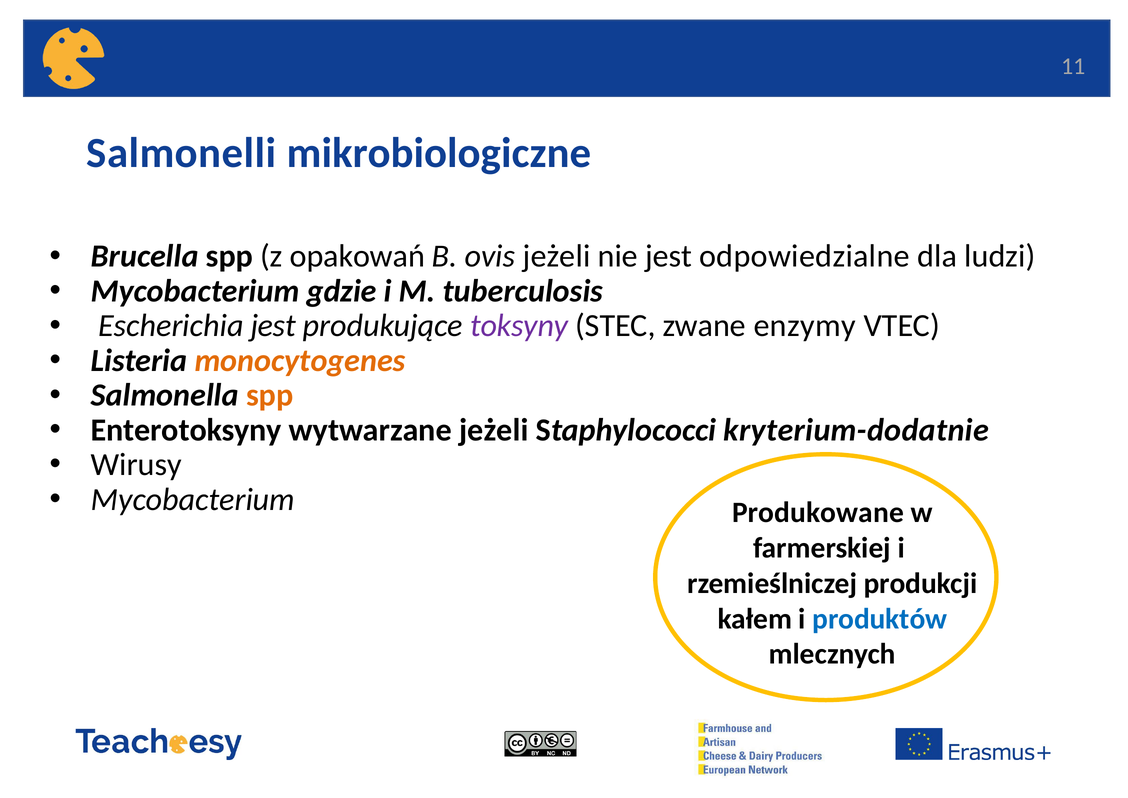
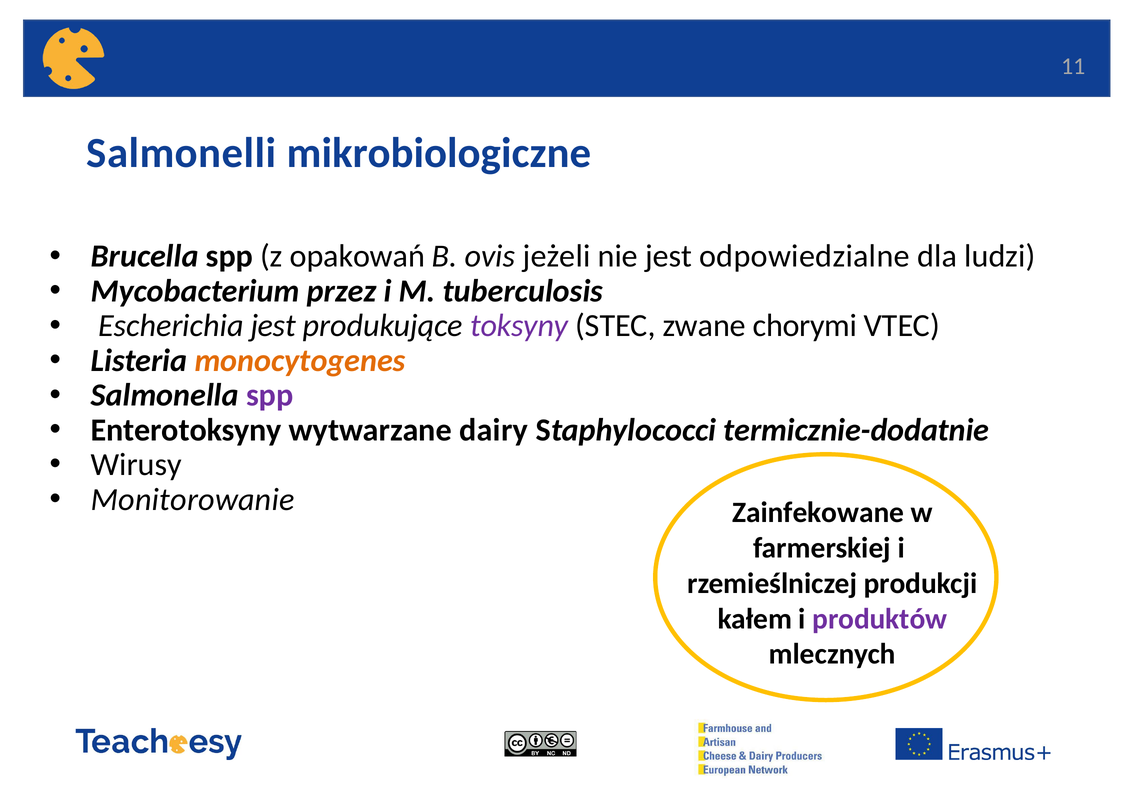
gdzie: gdzie -> przez
enzymy: enzymy -> chorymi
spp at (270, 395) colour: orange -> purple
wytwarzane jeżeli: jeżeli -> dairy
kryterium-dodatnie: kryterium-dodatnie -> termicznie-dodatnie
Mycobacterium at (193, 499): Mycobacterium -> Monitorowanie
Produkowane: Produkowane -> Zainfekowane
produktów colour: blue -> purple
